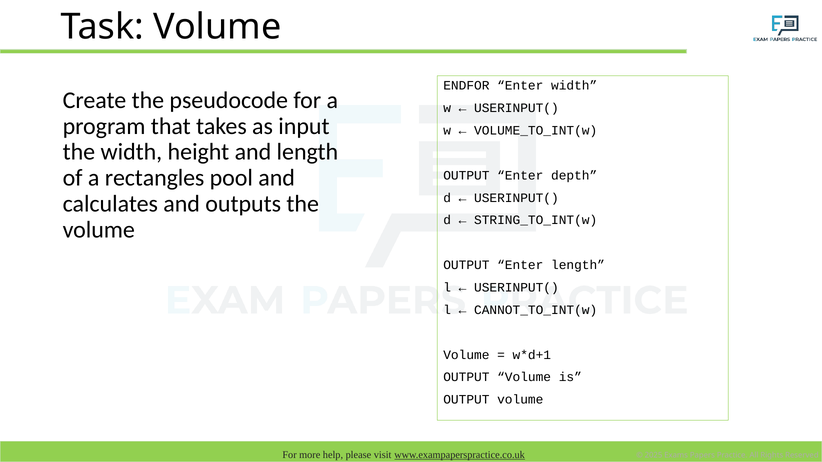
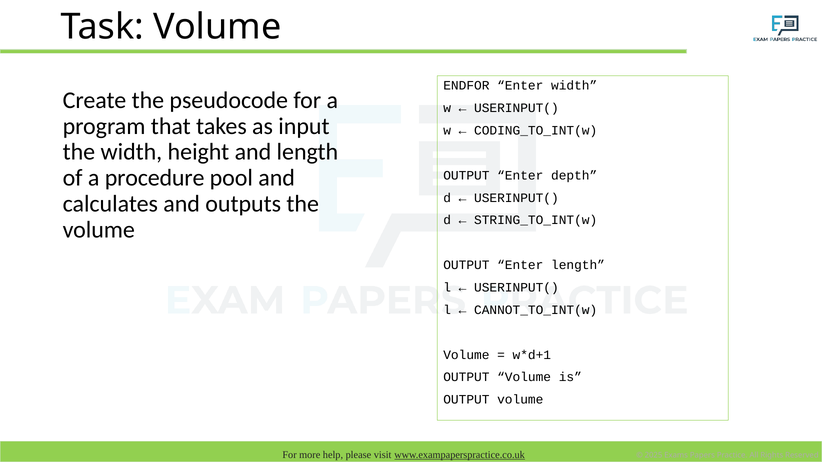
VOLUME_TO_INT(w: VOLUME_TO_INT(w -> CODING_TO_INT(w
rectangles: rectangles -> procedure
